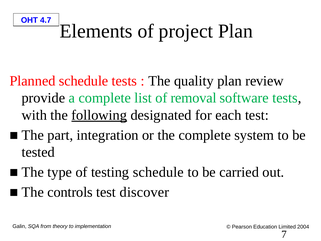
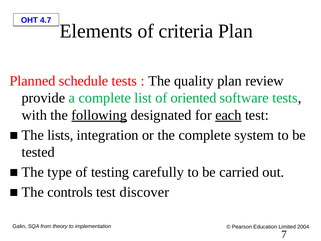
project: project -> criteria
removal: removal -> oriented
each underline: none -> present
part: part -> lists
testing schedule: schedule -> carefully
